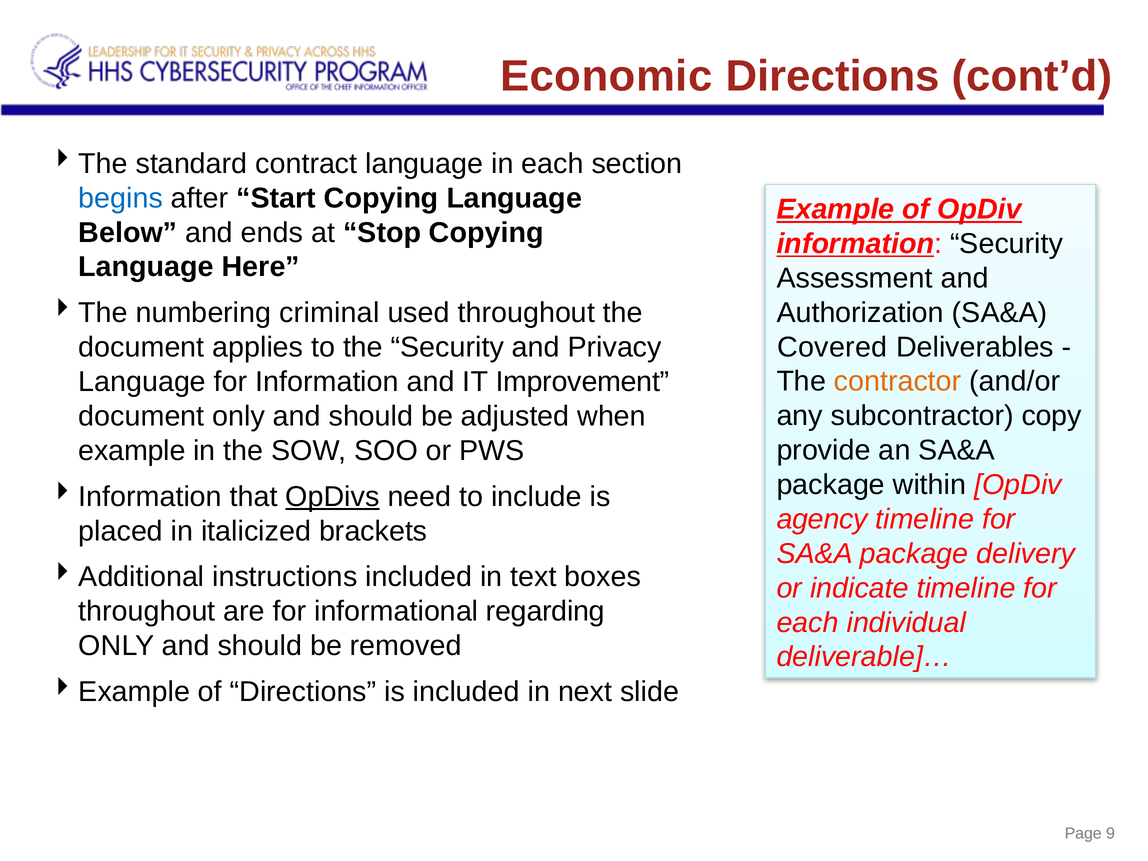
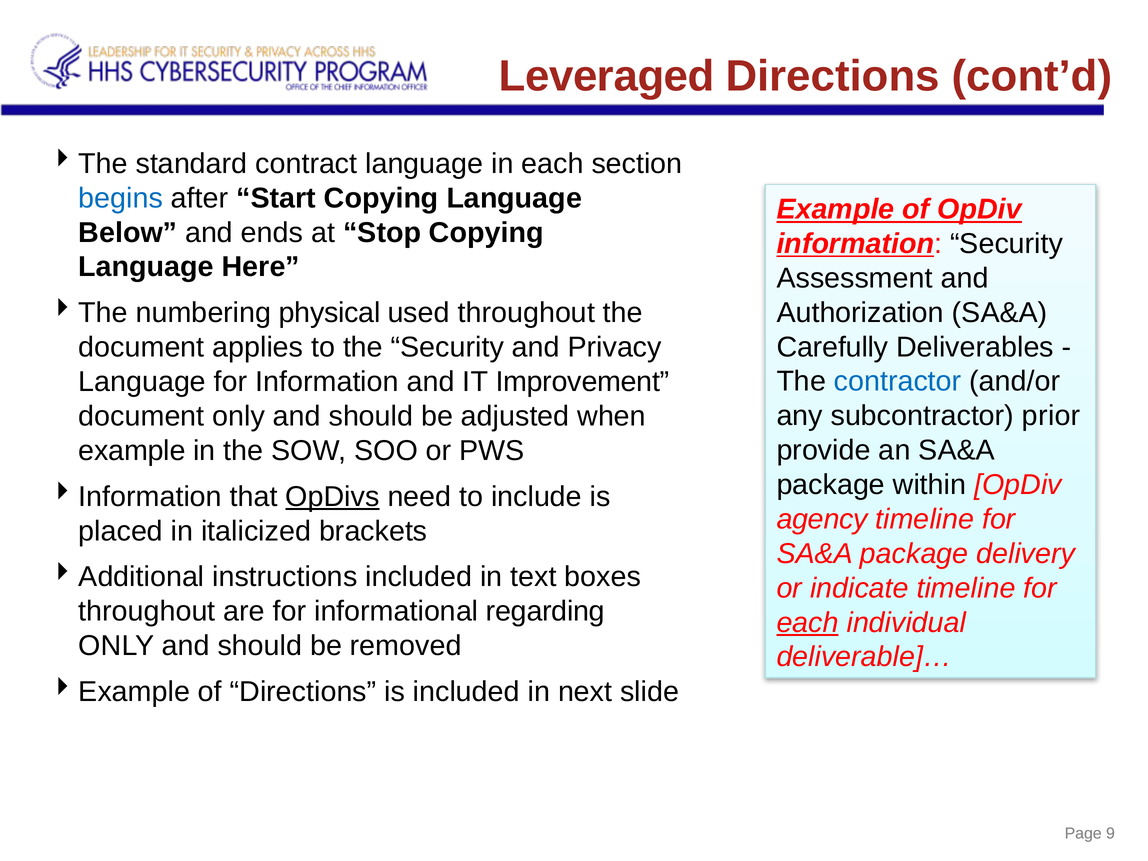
Economic: Economic -> Leveraged
criminal: criminal -> physical
Covered: Covered -> Carefully
contractor colour: orange -> blue
copy: copy -> prior
each at (808, 623) underline: none -> present
